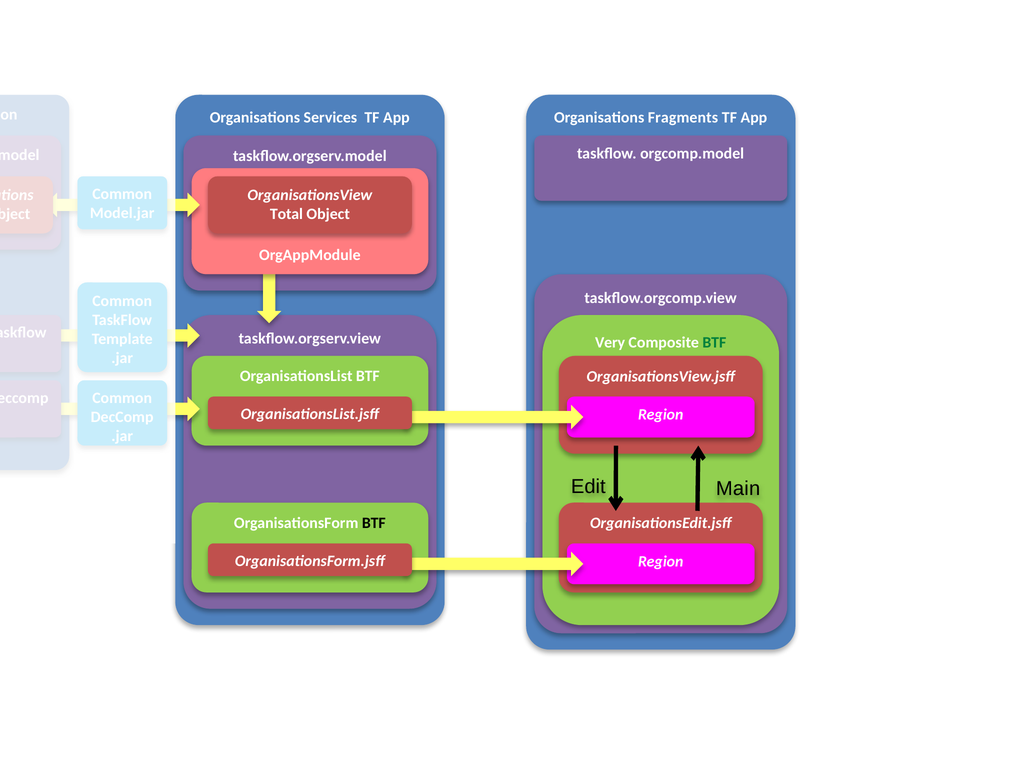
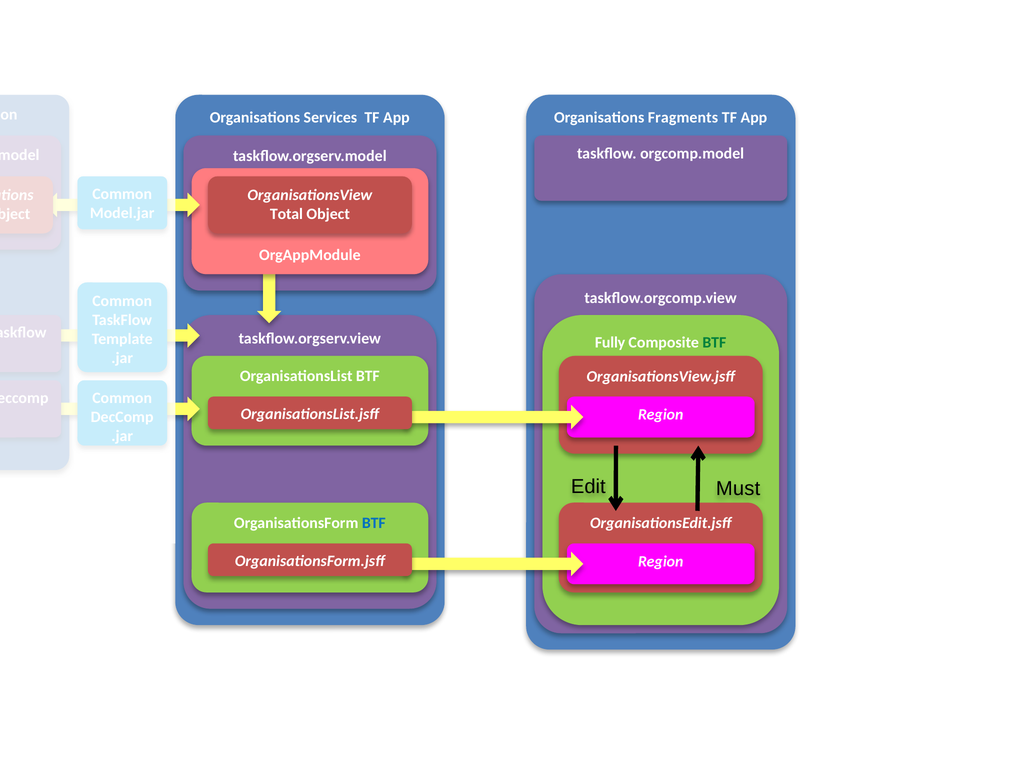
Very: Very -> Fully
Main: Main -> Must
BTF at (374, 523) colour: black -> blue
